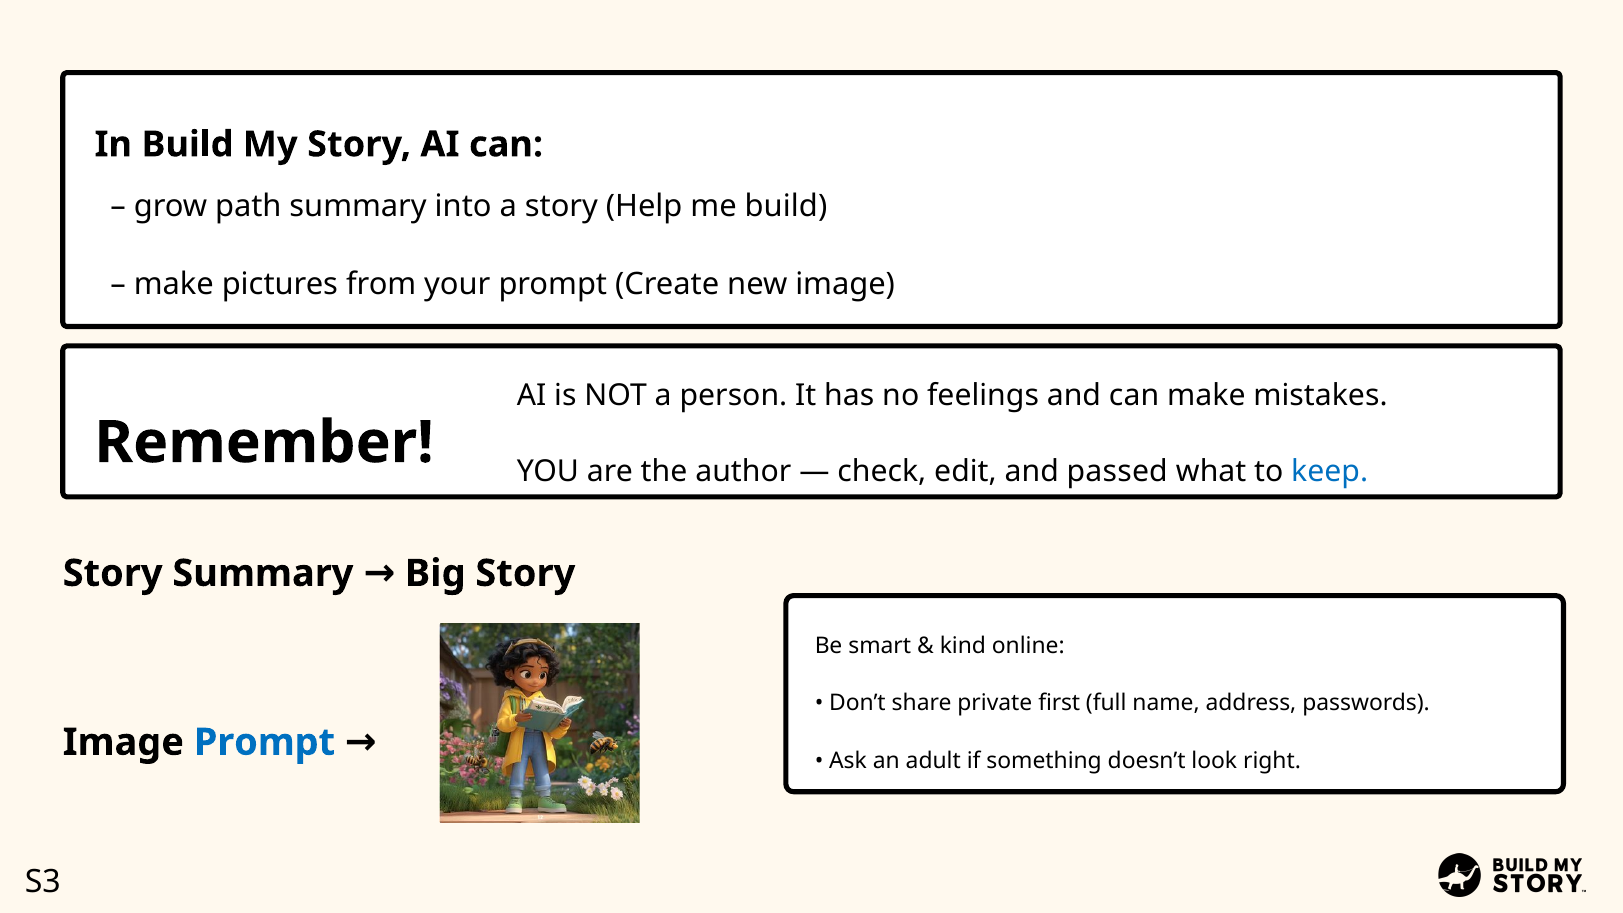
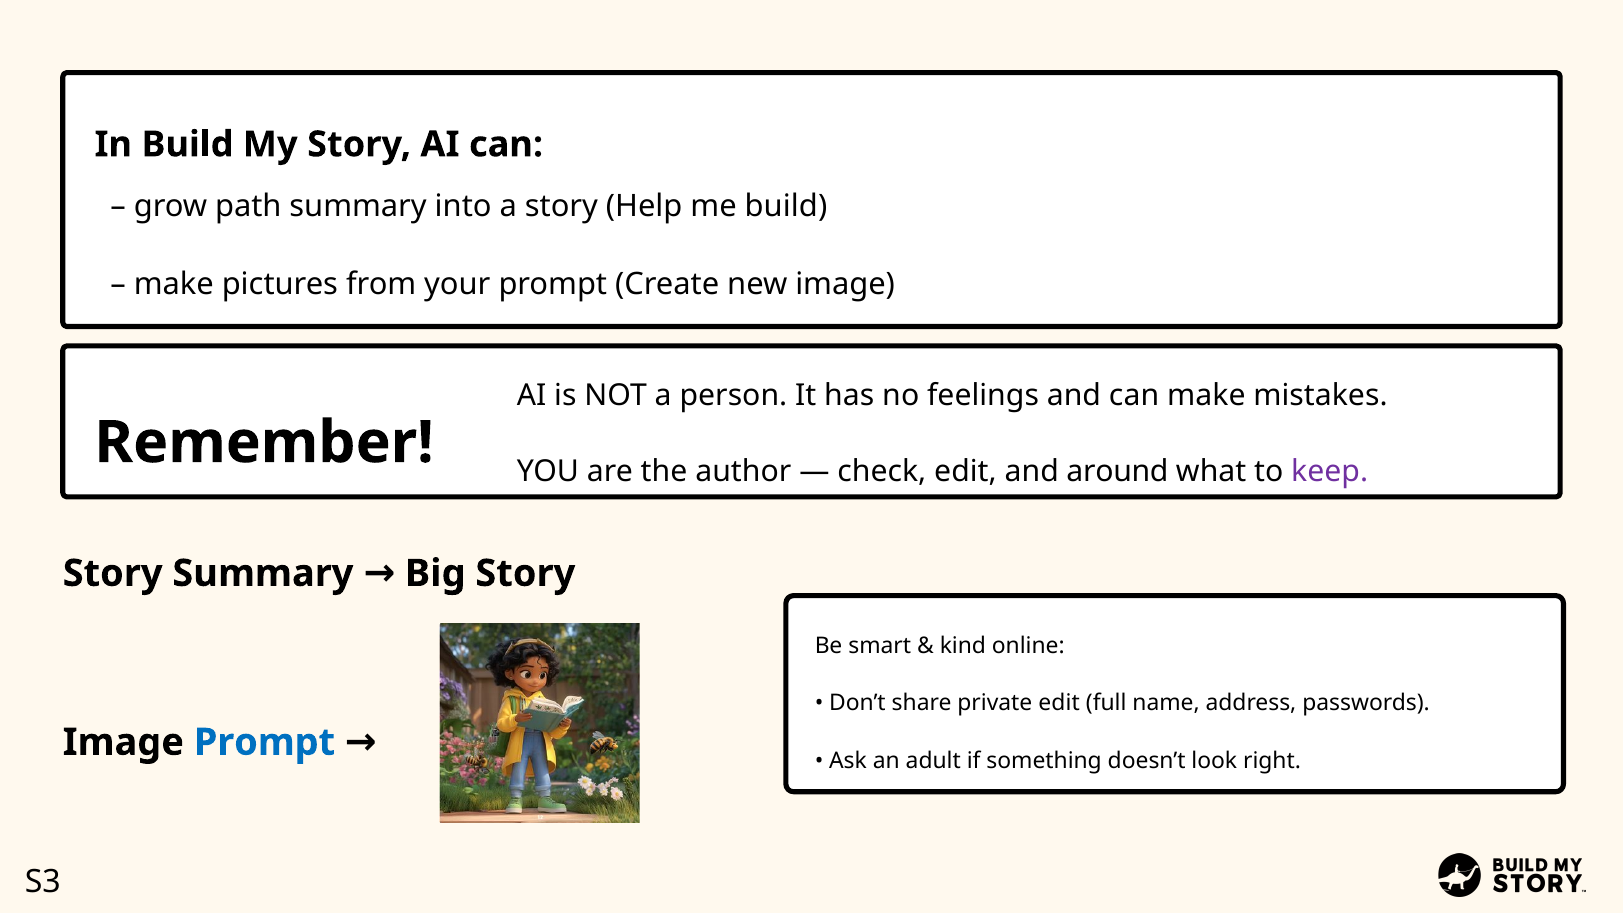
passed: passed -> around
keep colour: blue -> purple
private first: first -> edit
